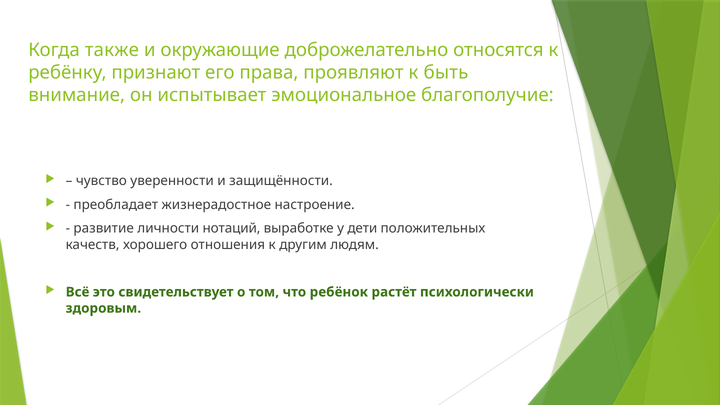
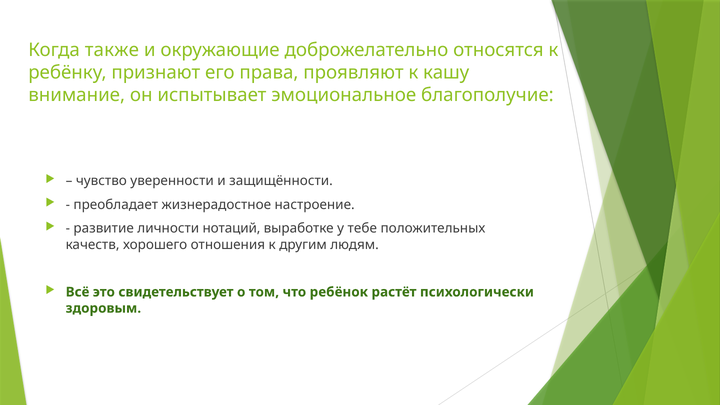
быть: быть -> кашу
дети: дети -> тебе
